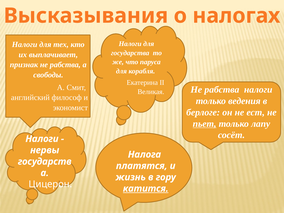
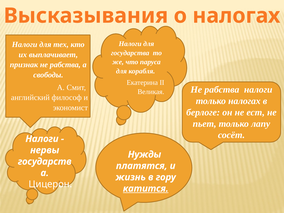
только ведения: ведения -> налогах
пьет underline: present -> none
Налога: Налога -> Нужды
